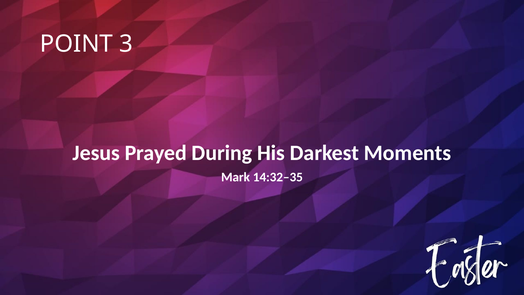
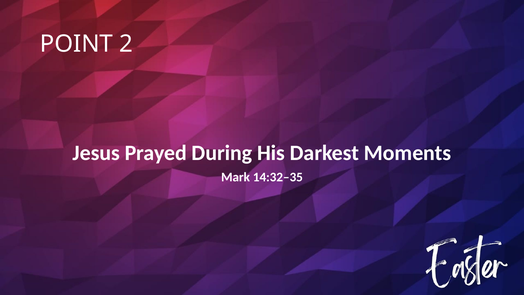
3: 3 -> 2
